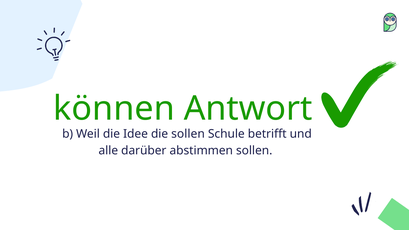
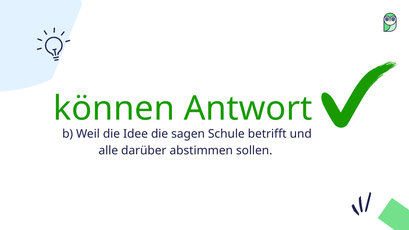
die sollen: sollen -> sagen
